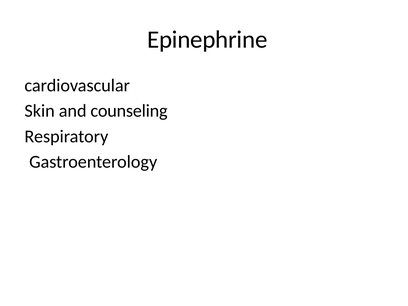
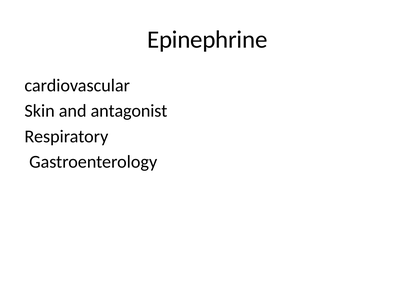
counseling: counseling -> antagonist
